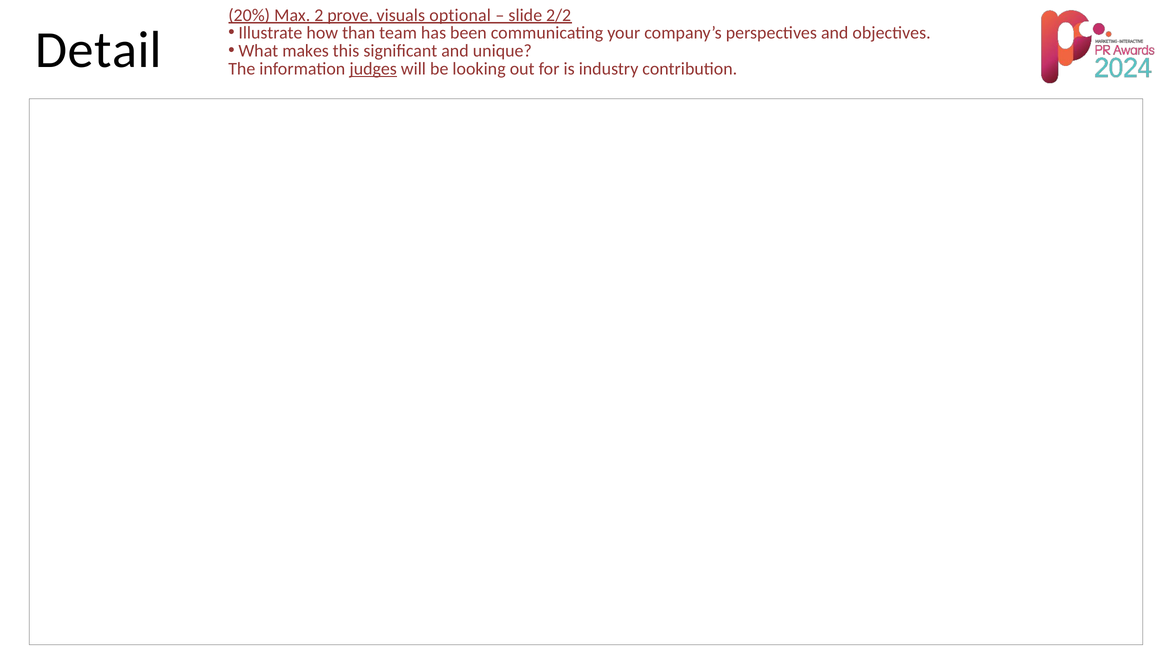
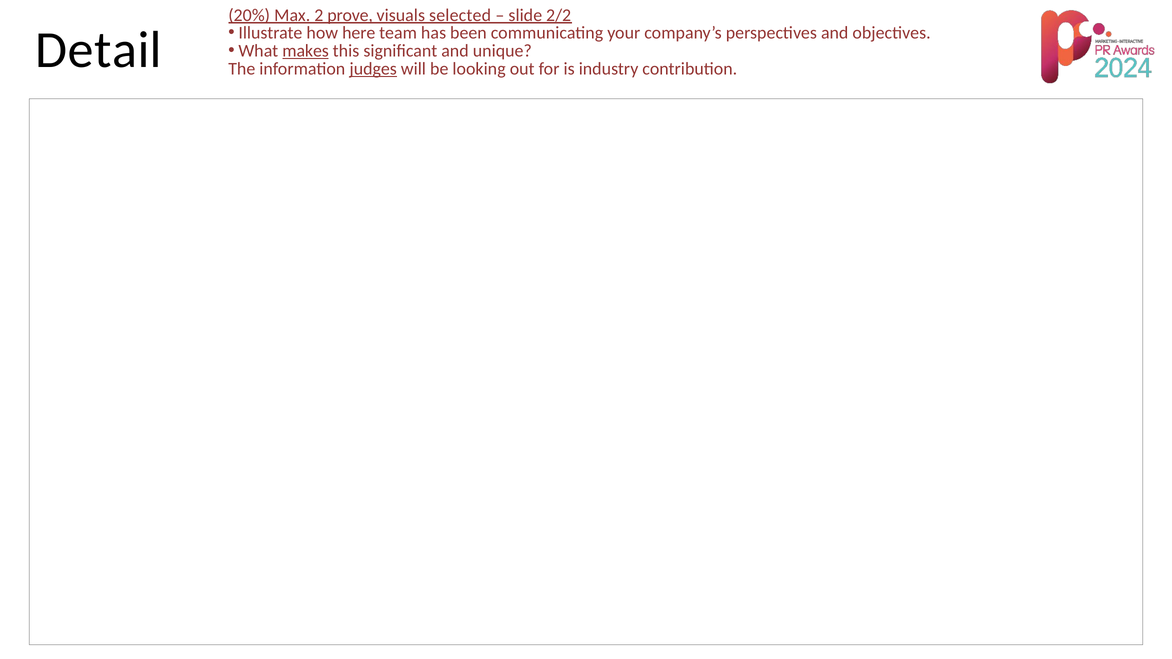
optional: optional -> selected
than: than -> here
makes underline: none -> present
